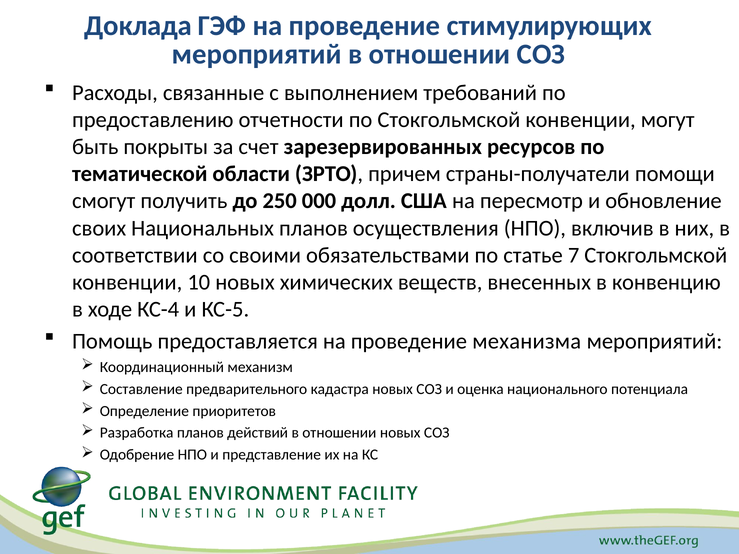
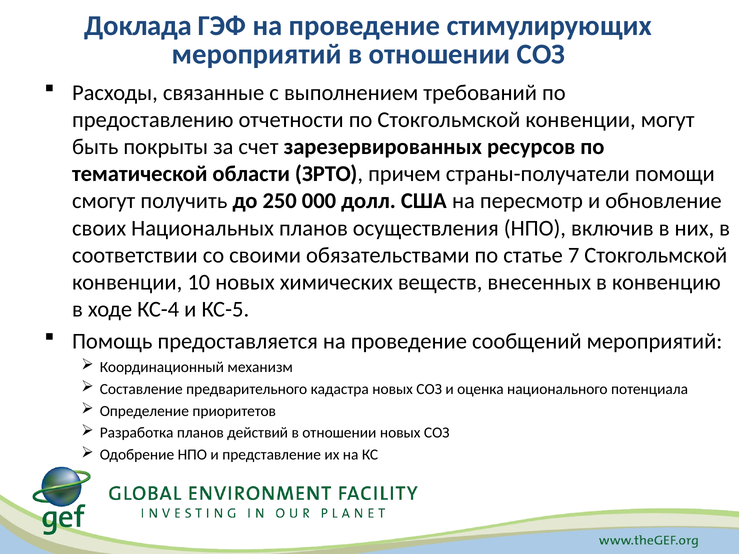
механизма: механизма -> сообщений
